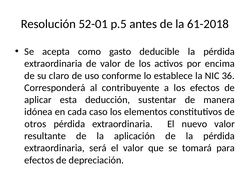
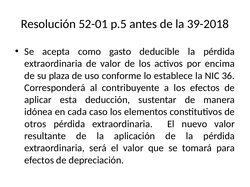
61-2018: 61-2018 -> 39-2018
claro: claro -> plaza
